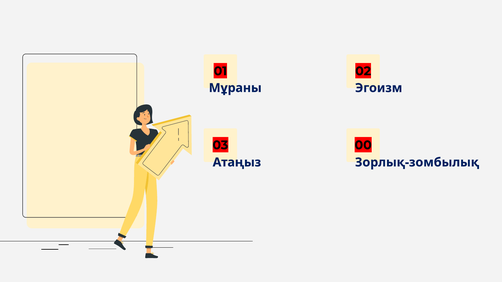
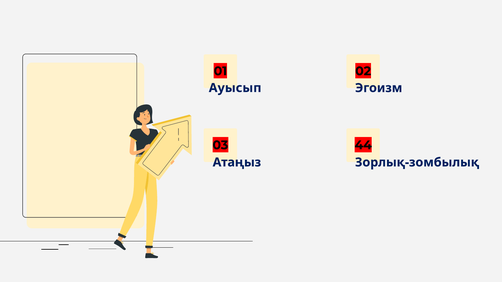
Мұраны: Мұраны -> Ауысып
00: 00 -> 44
